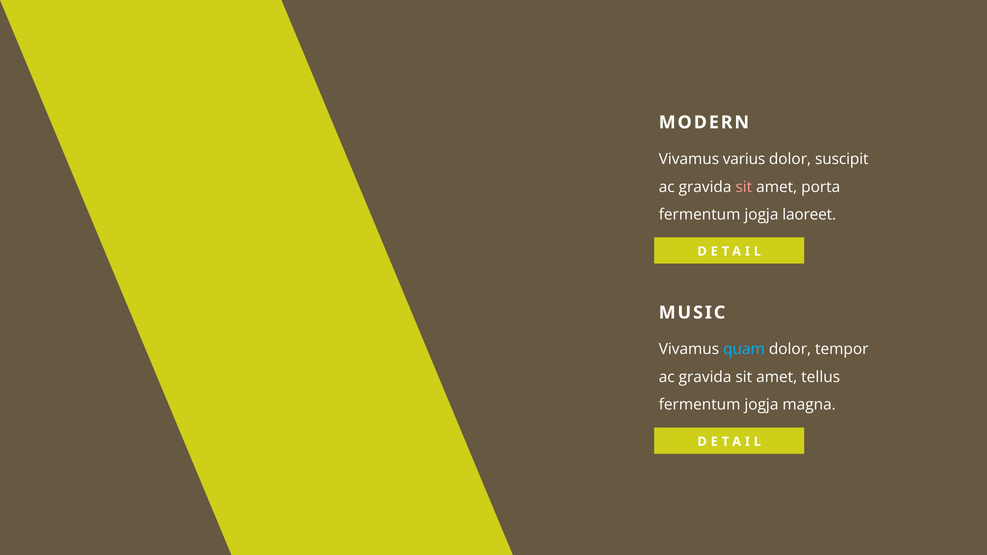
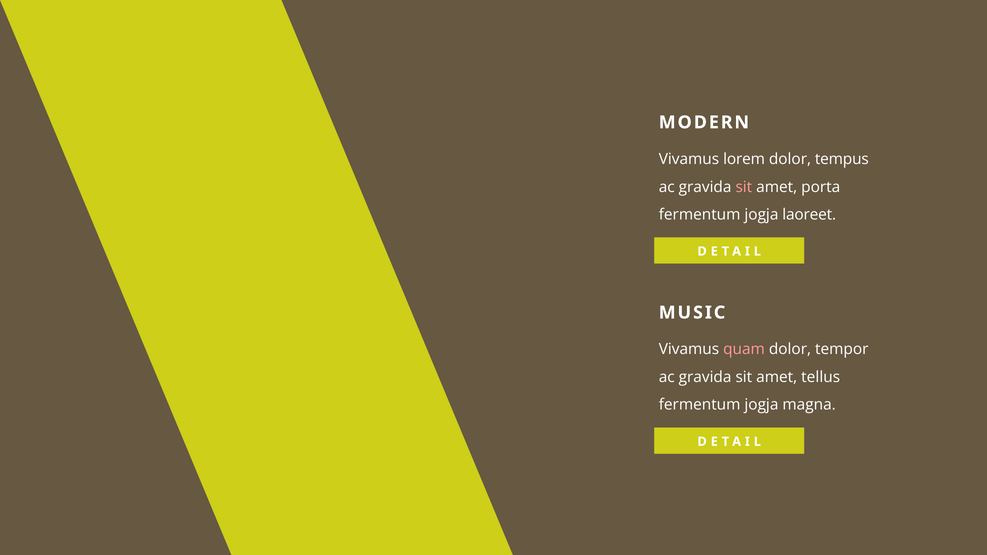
varius: varius -> lorem
suscipit: suscipit -> tempus
quam colour: light blue -> pink
